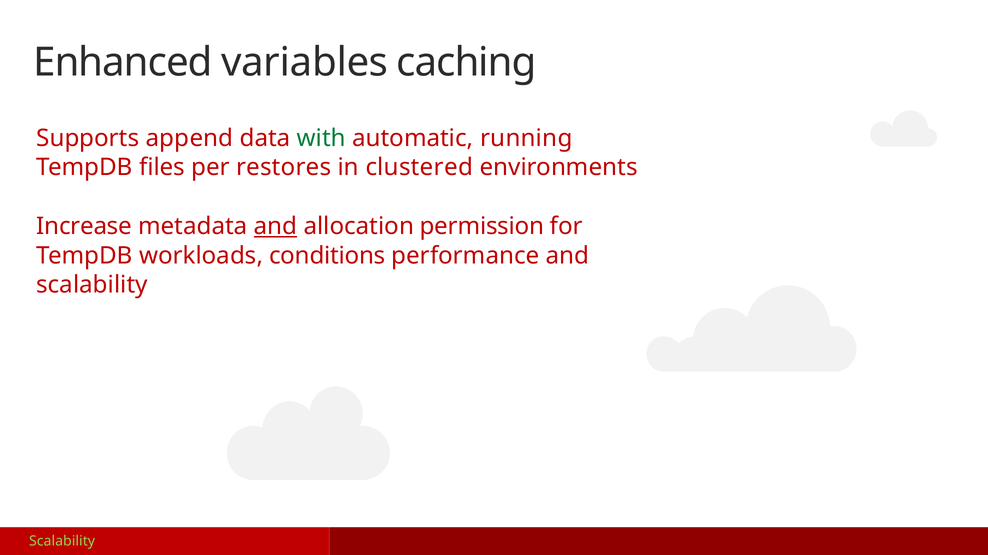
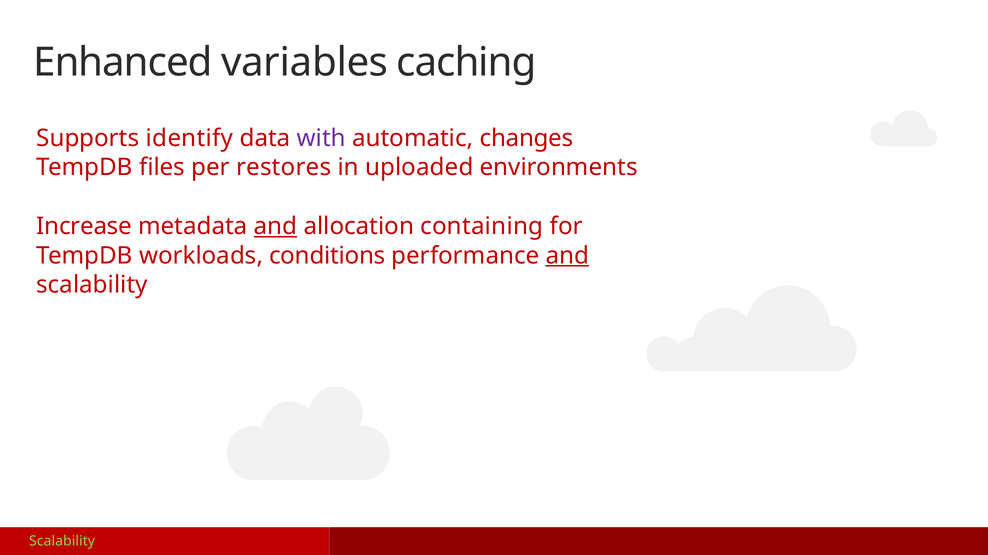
append: append -> identify
with colour: green -> purple
running: running -> changes
clustered: clustered -> uploaded
permission: permission -> containing
and at (567, 256) underline: none -> present
